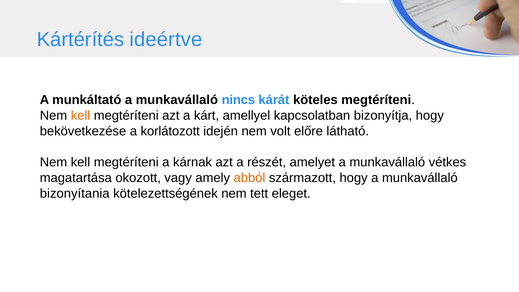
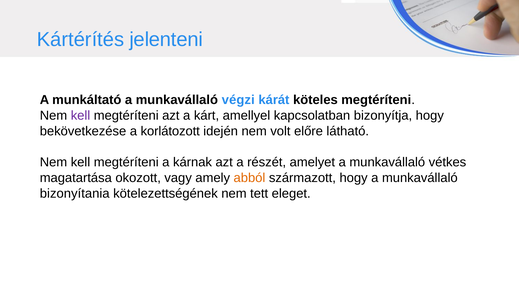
ideértve: ideértve -> jelenteni
nincs: nincs -> végzi
kell at (80, 116) colour: orange -> purple
